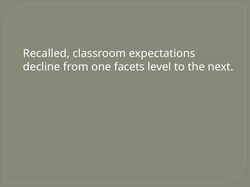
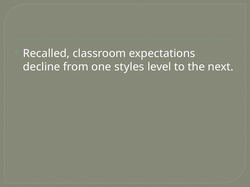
facets: facets -> styles
